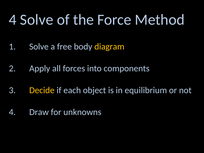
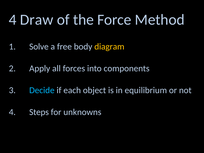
4 Solve: Solve -> Draw
Decide colour: yellow -> light blue
Draw: Draw -> Steps
